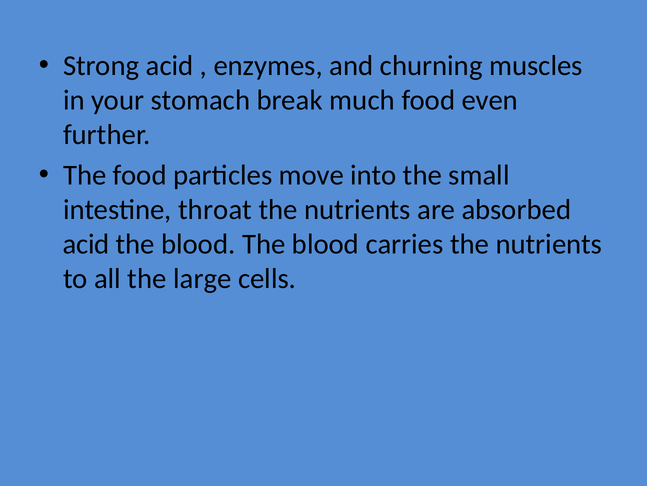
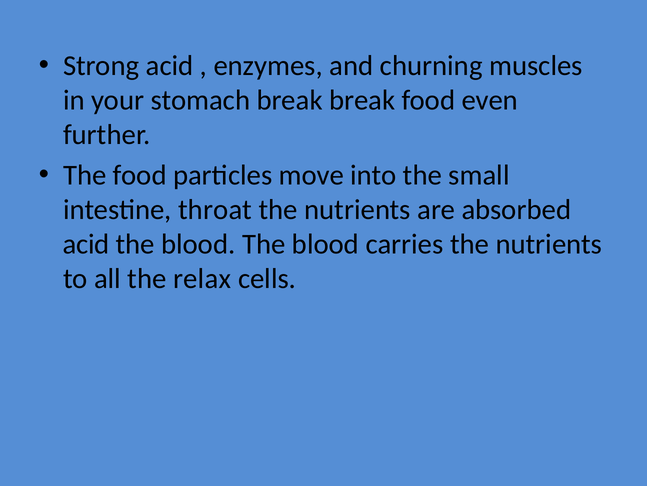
break much: much -> break
large: large -> relax
